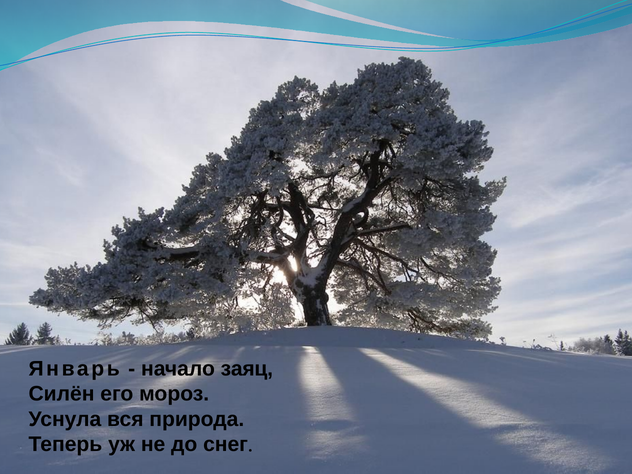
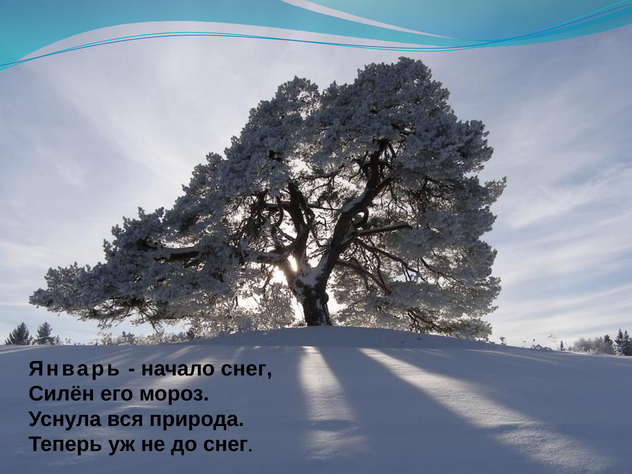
начало заяц: заяц -> снег
